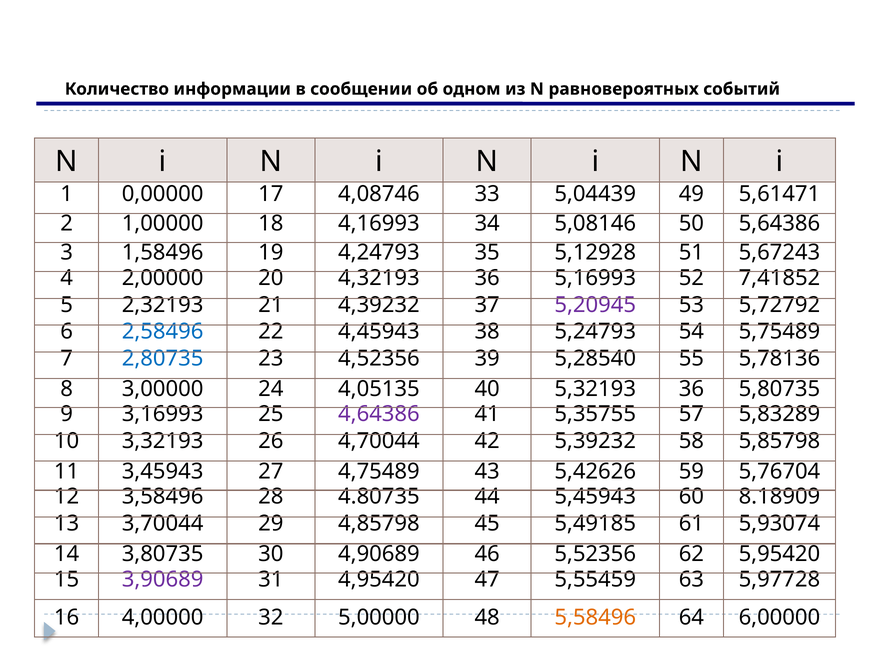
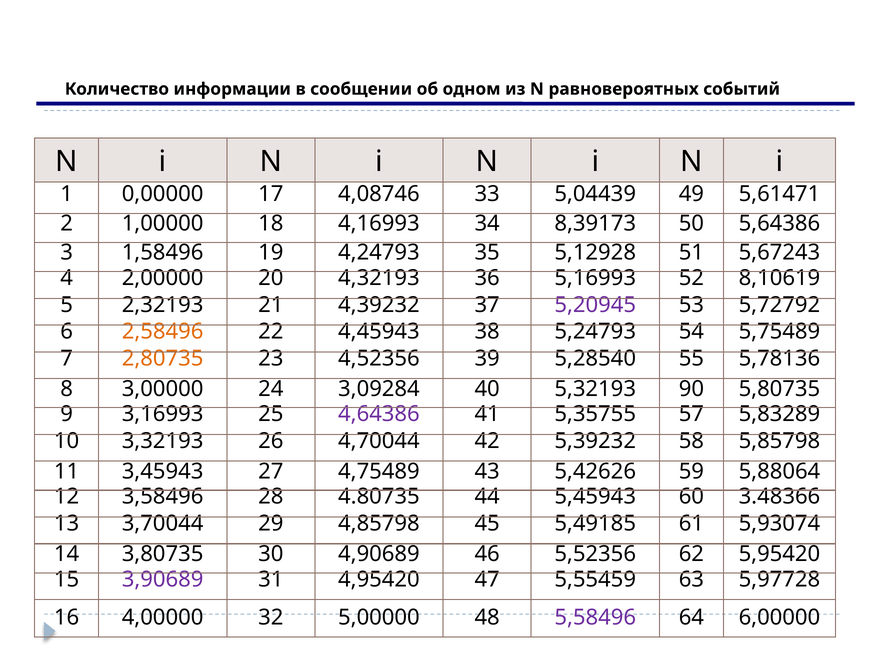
5,08146: 5,08146 -> 8,39173
7,41852: 7,41852 -> 8,10619
2,58496 colour: blue -> orange
2,80735 colour: blue -> orange
4,05135: 4,05135 -> 3,09284
5,32193 36: 36 -> 90
5,76704: 5,76704 -> 5,88064
8.18909: 8.18909 -> 3.48366
5,58496 colour: orange -> purple
